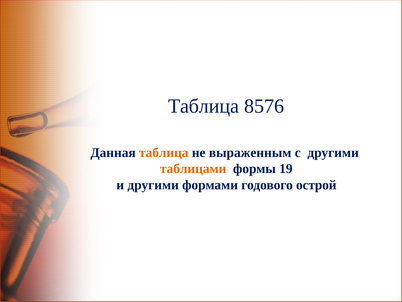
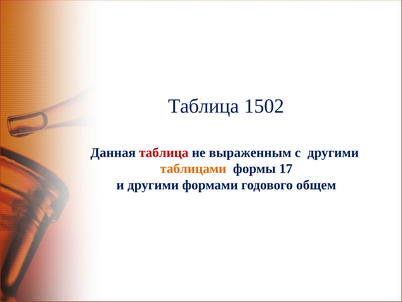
8576: 8576 -> 1502
таблица at (164, 152) colour: orange -> red
19: 19 -> 17
острой: острой -> общем
